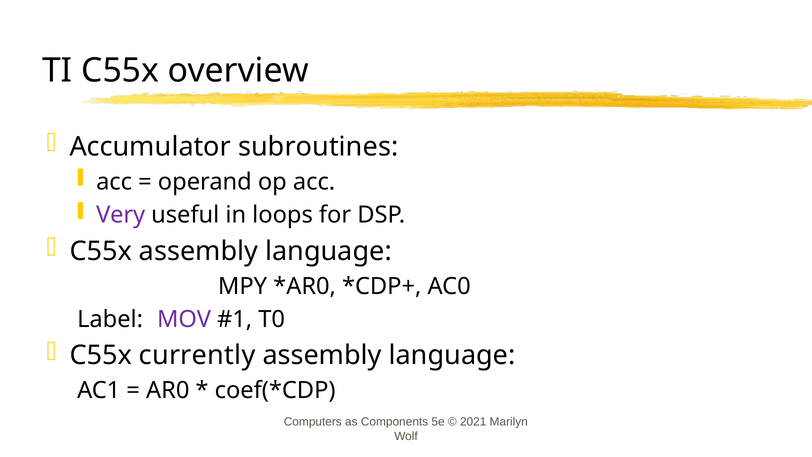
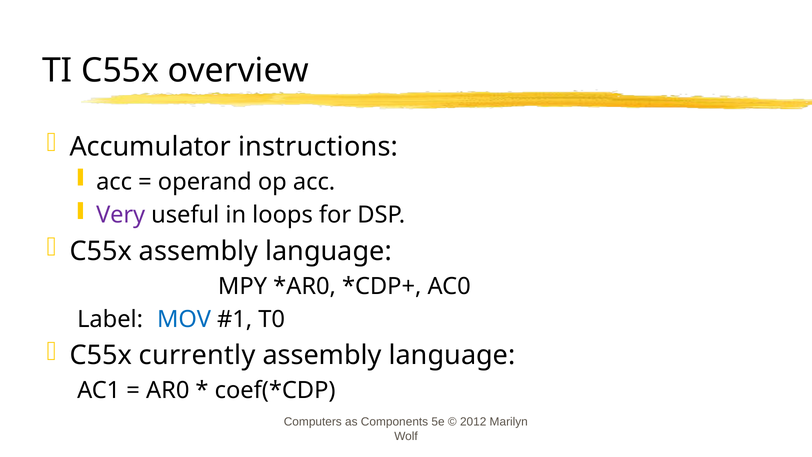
subroutines: subroutines -> instructions
MOV colour: purple -> blue
2021: 2021 -> 2012
